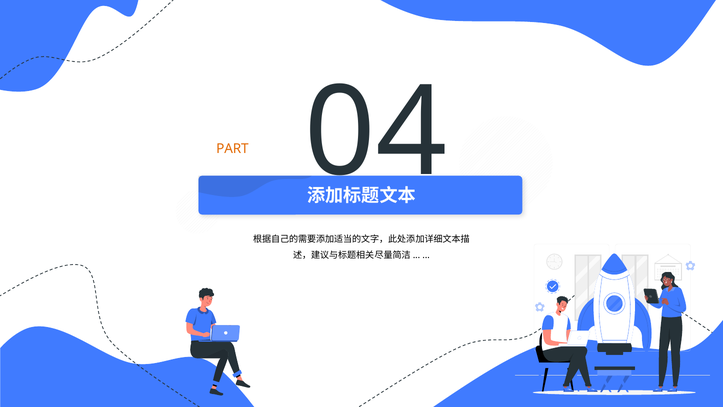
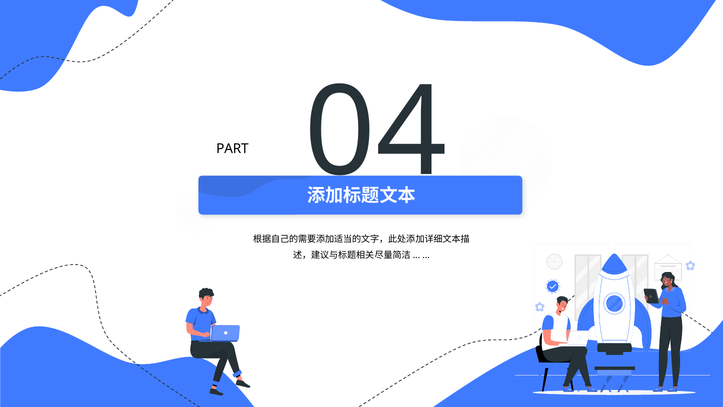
PART colour: orange -> black
